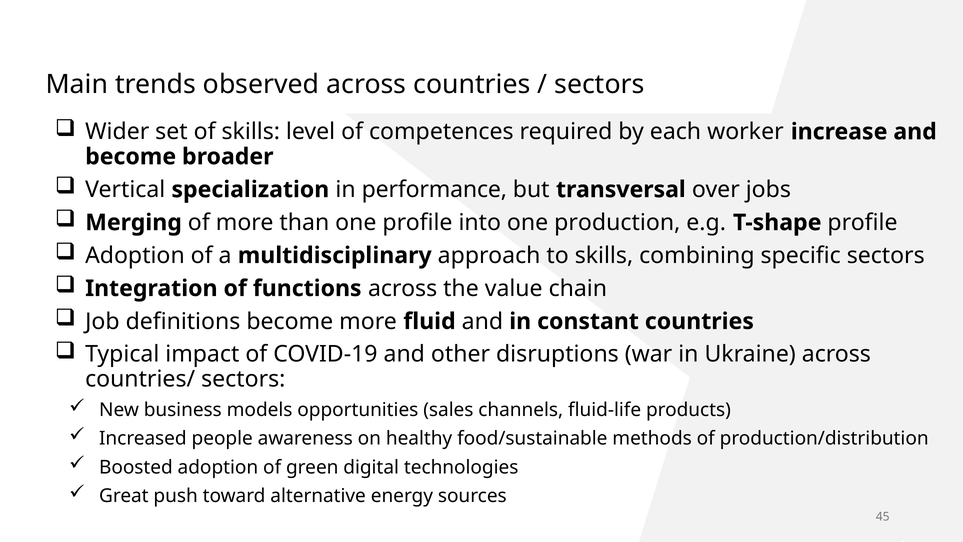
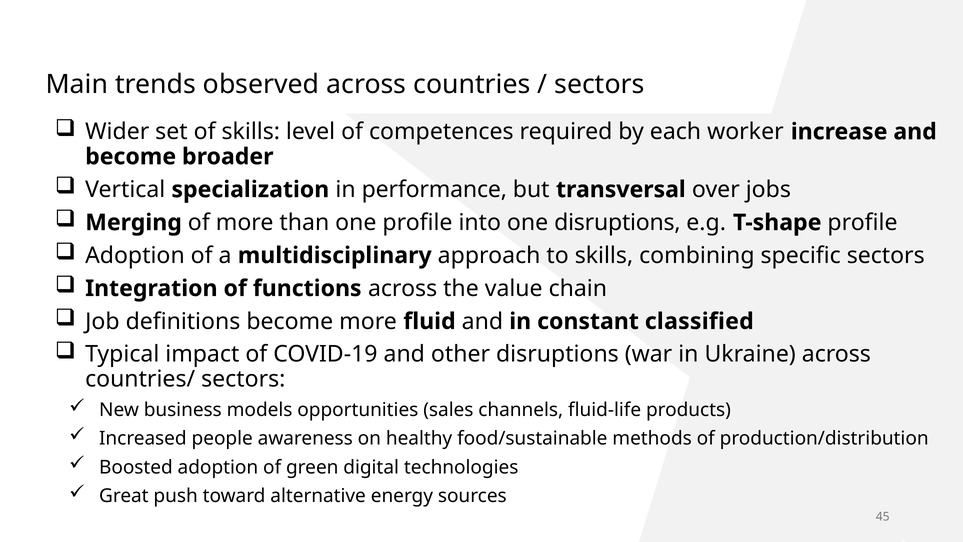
one production: production -> disruptions
constant countries: countries -> classified
